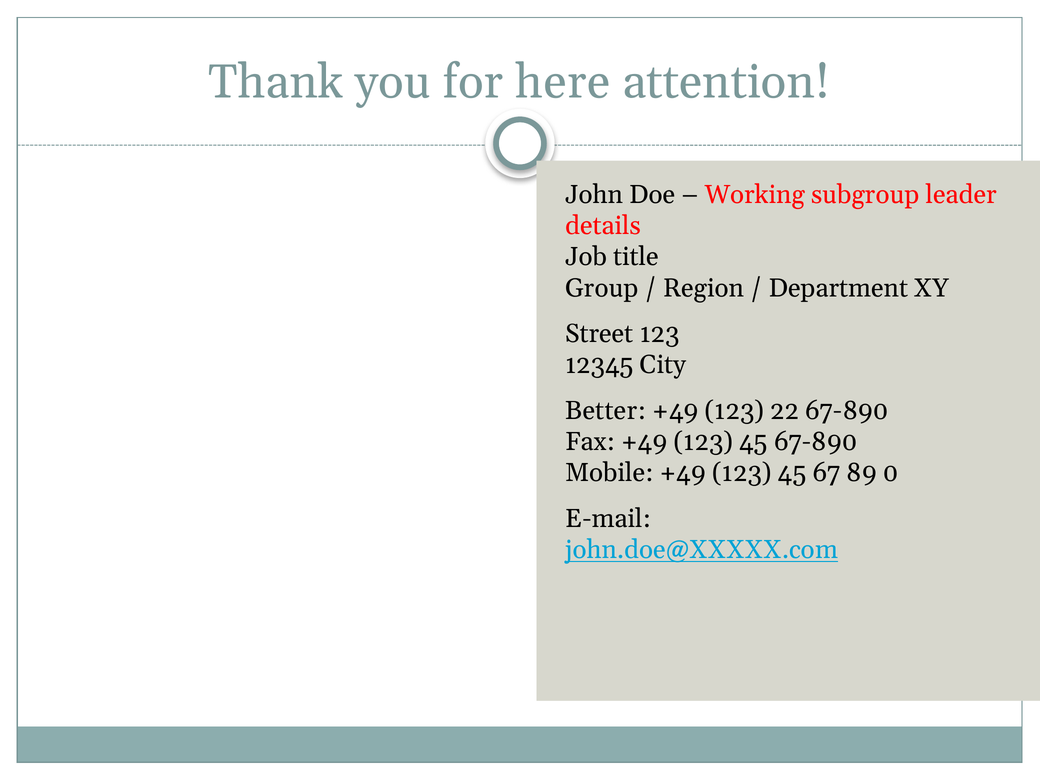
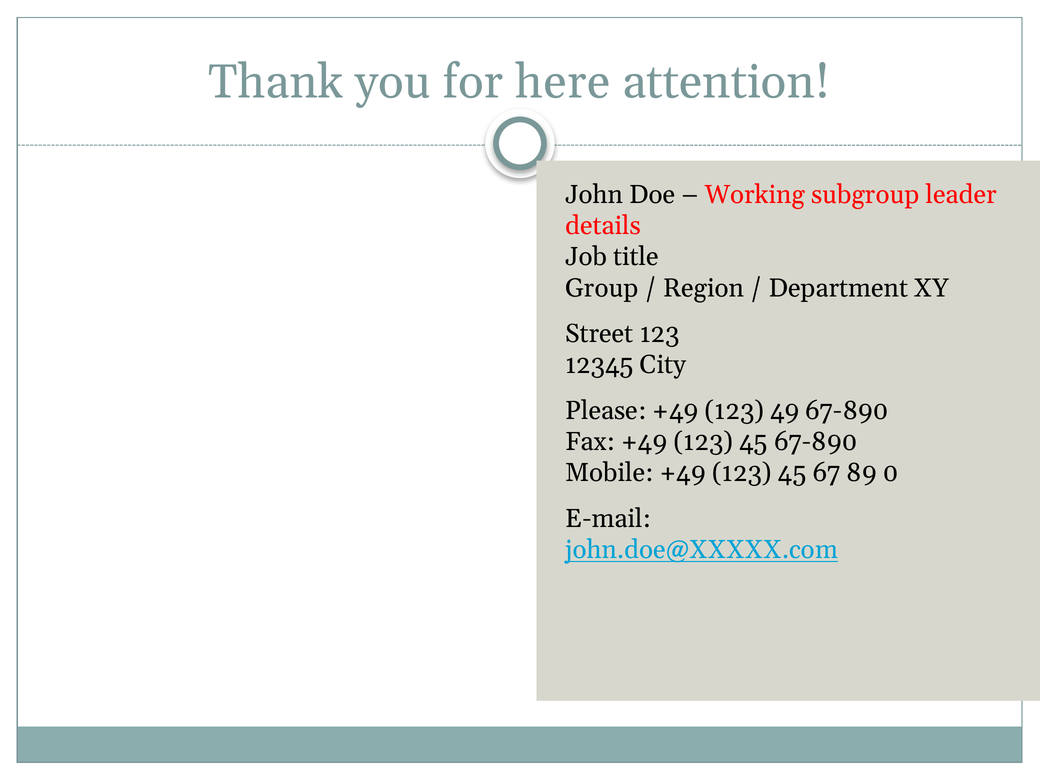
Better: Better -> Please
22: 22 -> 49
